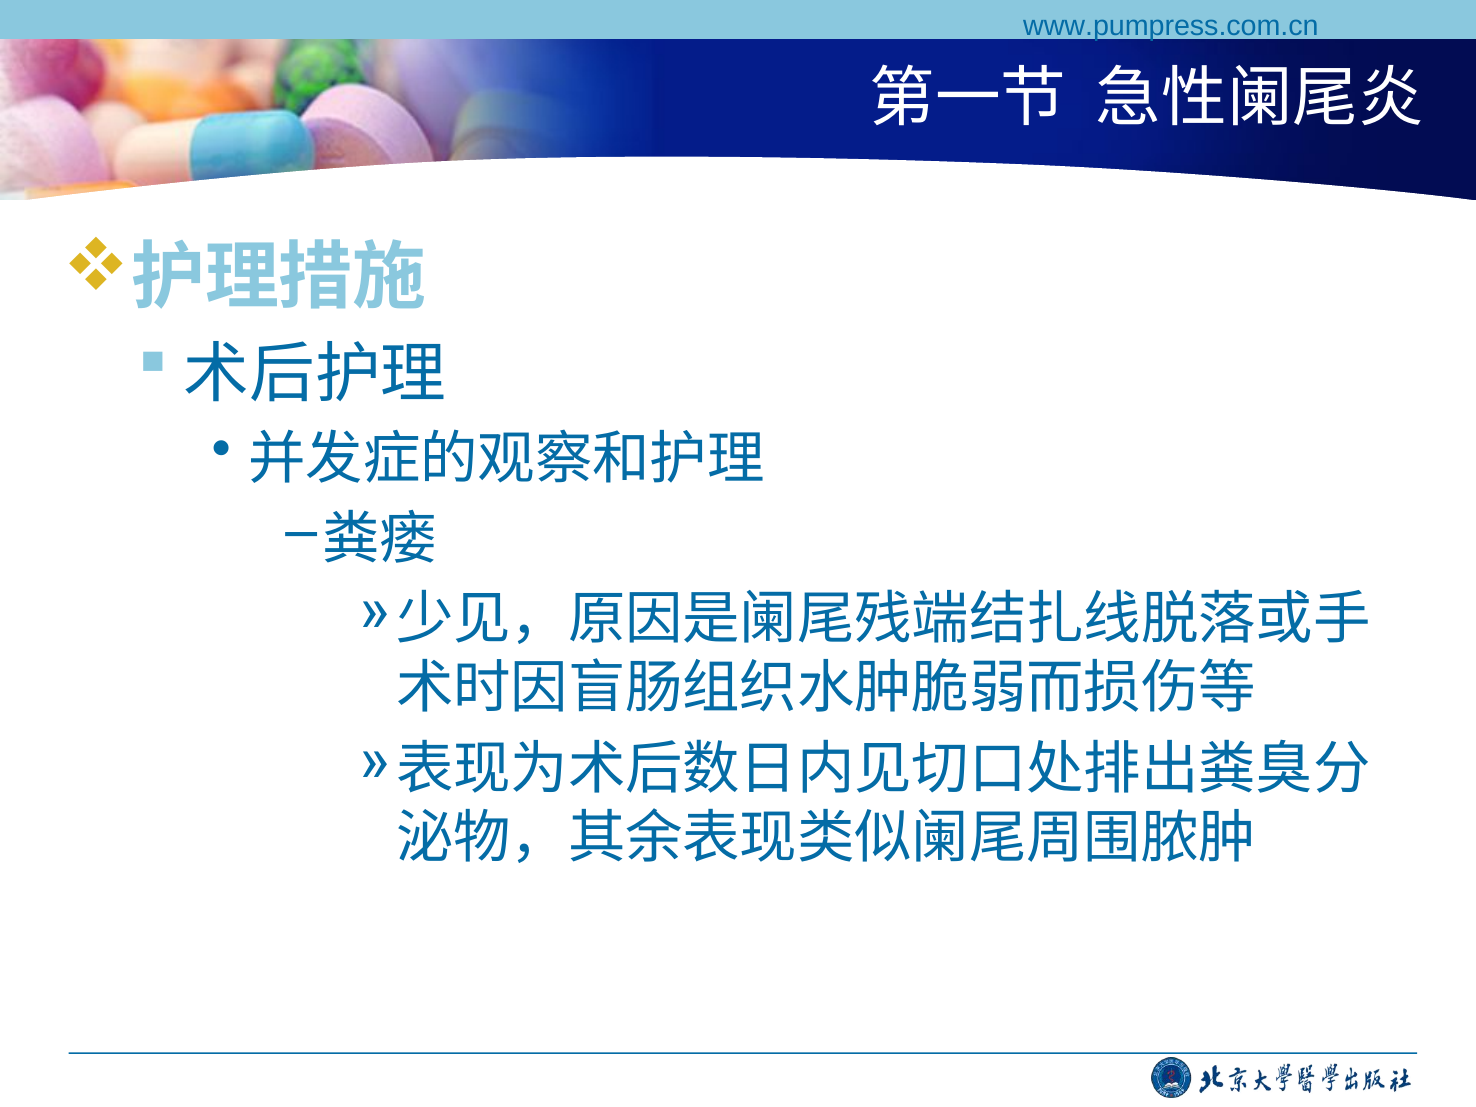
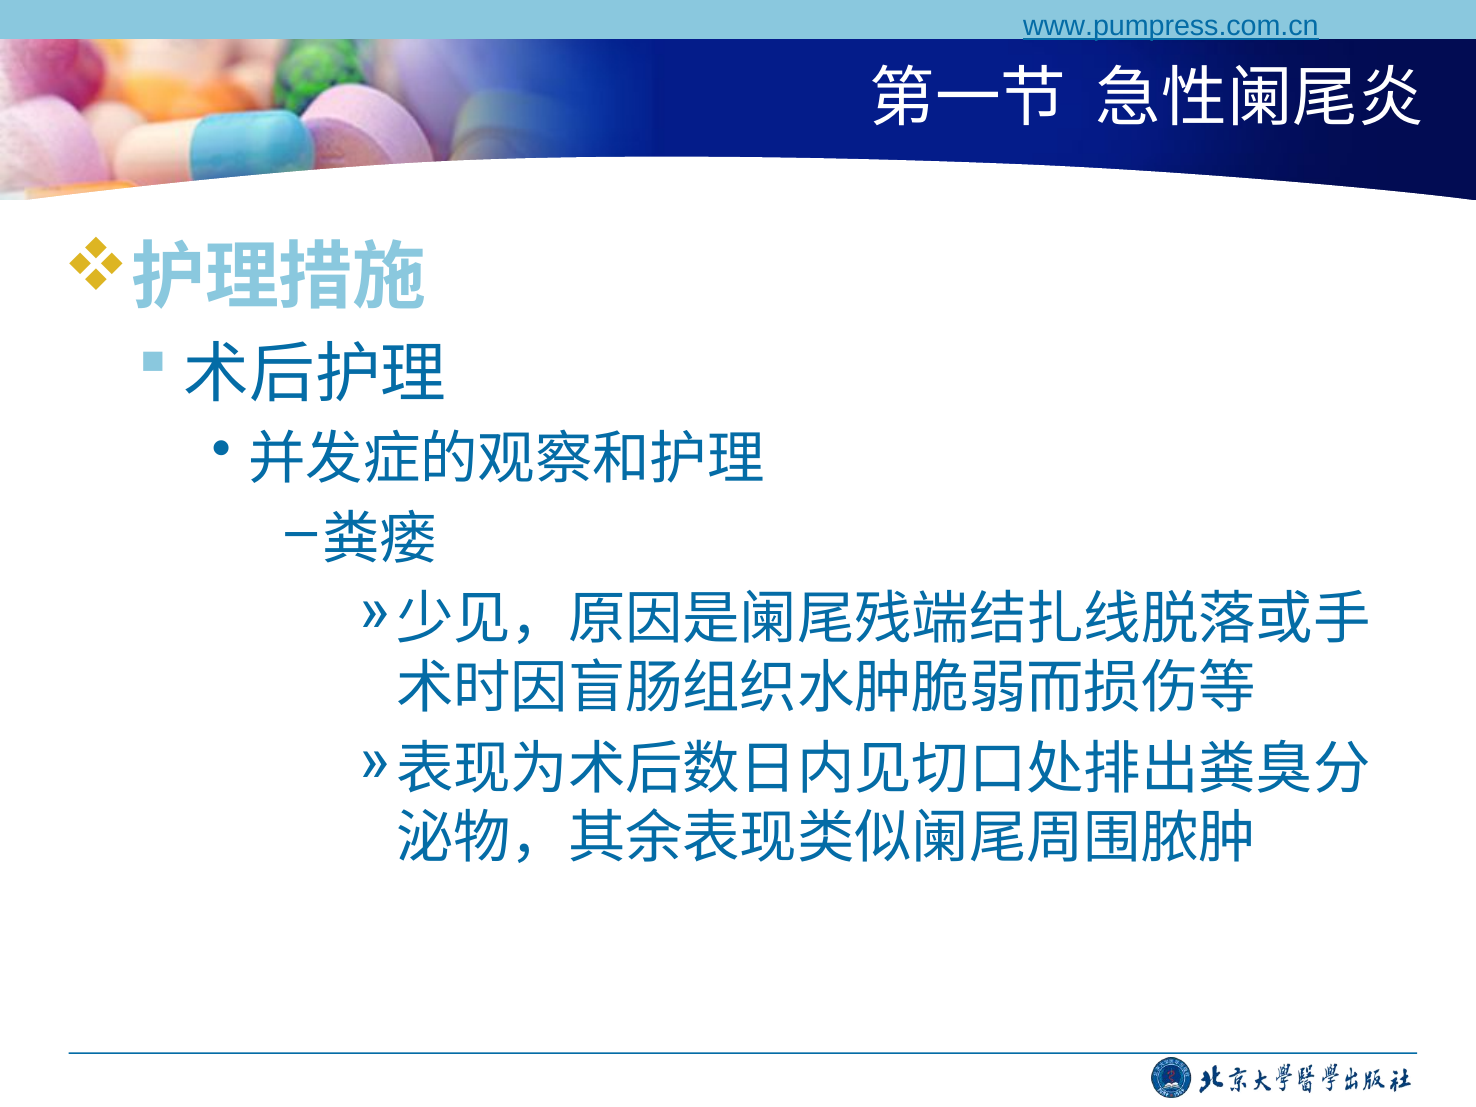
www.pumpress.com.cn underline: none -> present
